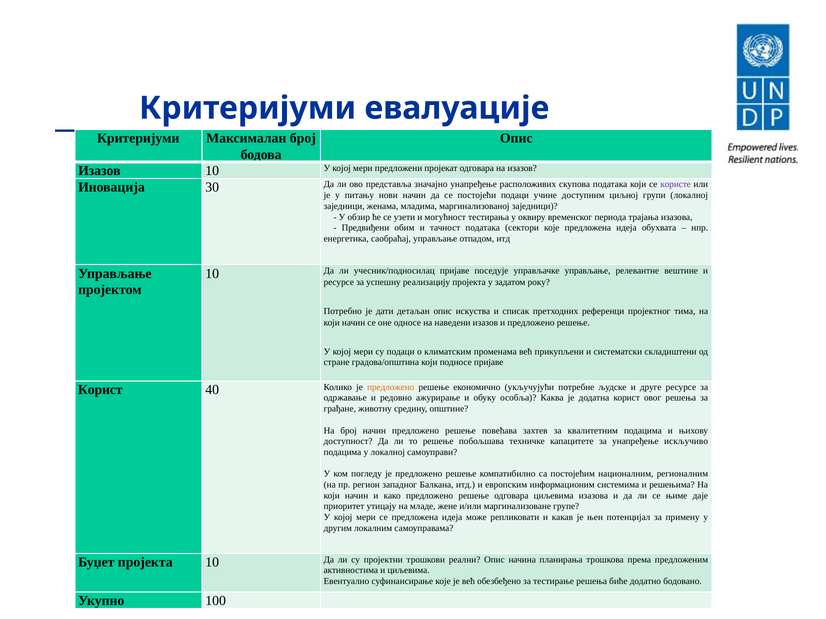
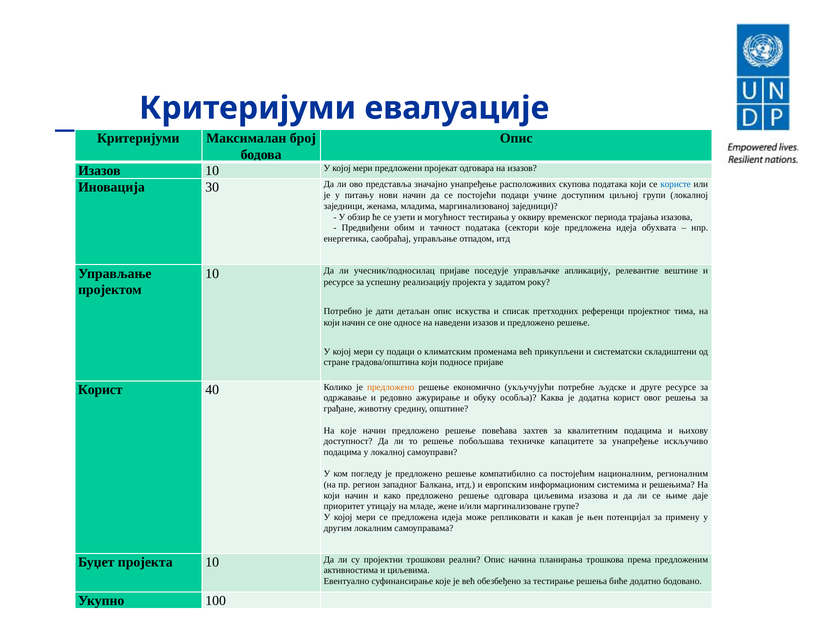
користе colour: purple -> blue
управљачке управљање: управљање -> апликацију
На број: број -> које
